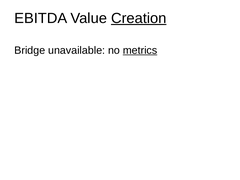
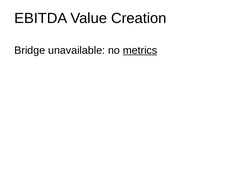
Creation underline: present -> none
